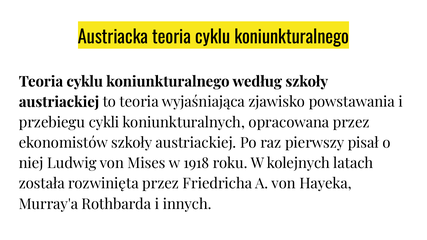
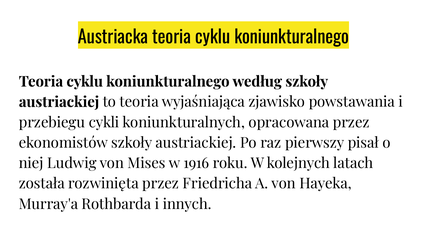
1918: 1918 -> 1916
